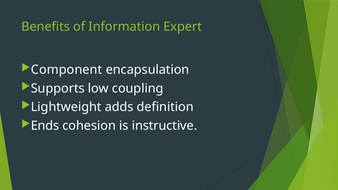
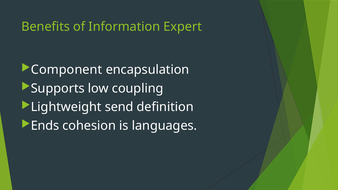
adds: adds -> send
instructive: instructive -> languages
